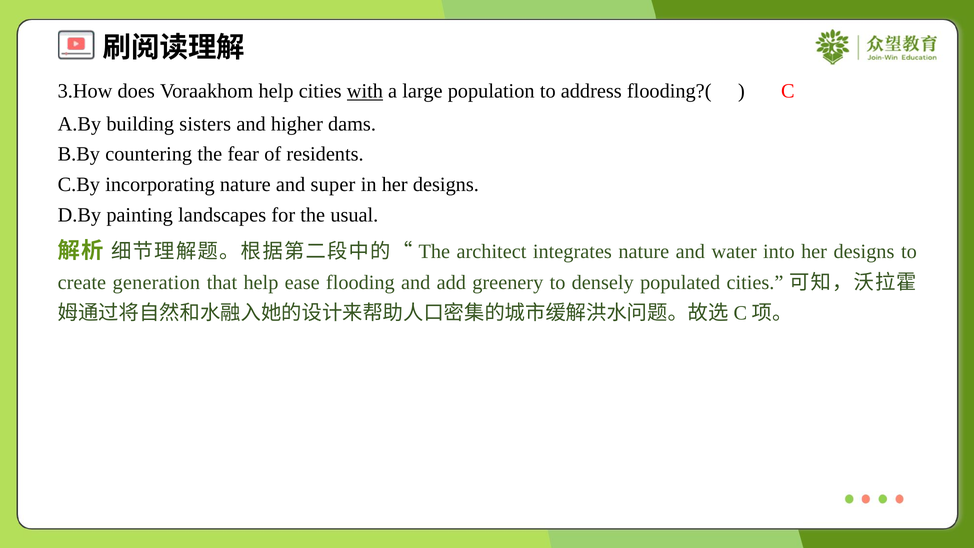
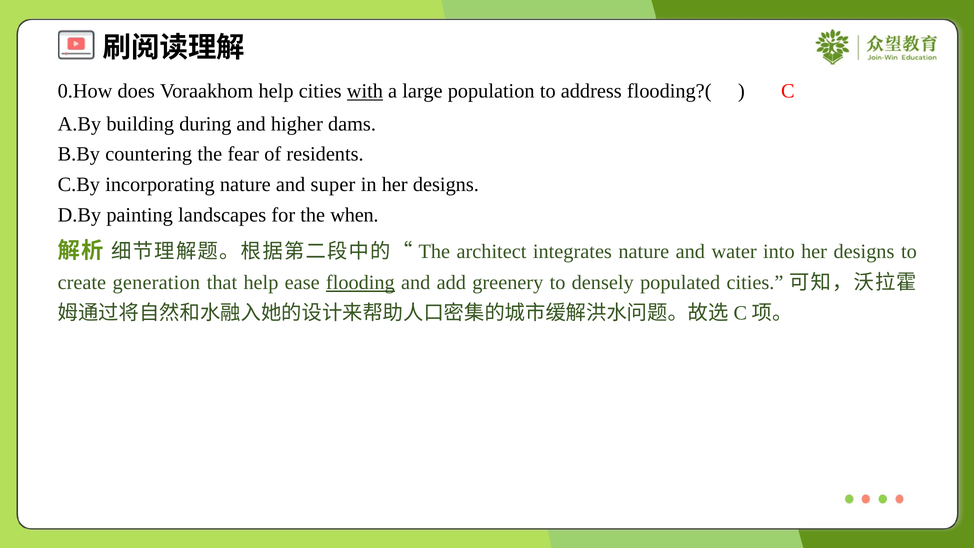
3.How: 3.How -> 0.How
sisters: sisters -> during
usual: usual -> when
flooding underline: none -> present
